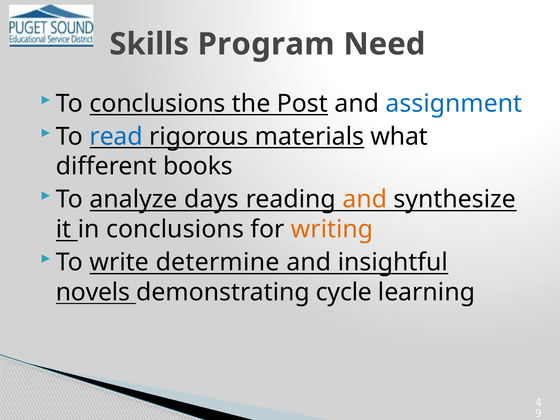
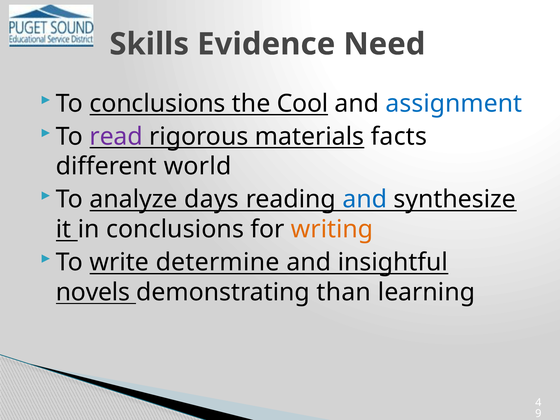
Program: Program -> Evidence
Post: Post -> Cool
read colour: blue -> purple
what: what -> facts
books: books -> world
and at (365, 199) colour: orange -> blue
cycle: cycle -> than
